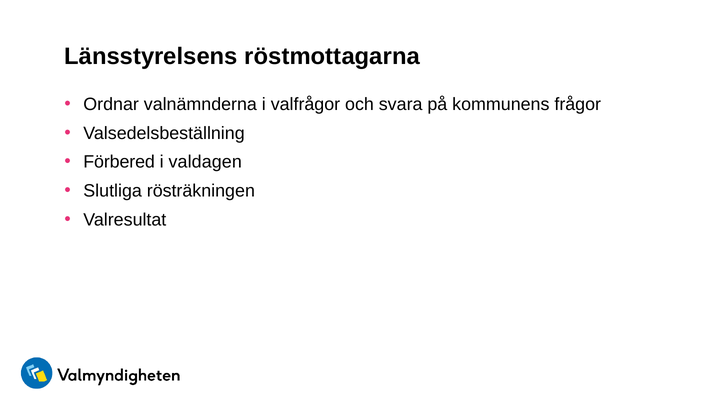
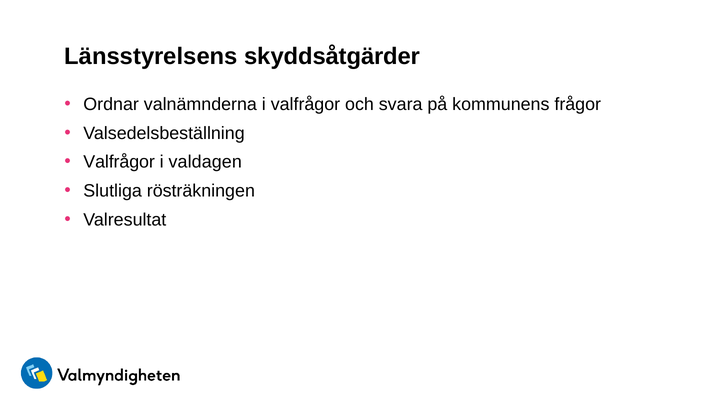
röstmottagarna: röstmottagarna -> skyddsåtgärder
Förbered at (119, 162): Förbered -> Valfrågor
